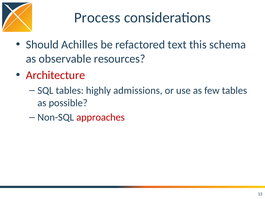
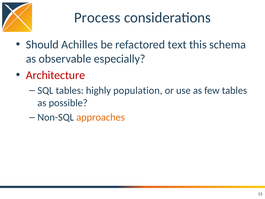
resources: resources -> especially
admissions: admissions -> population
approaches colour: red -> orange
